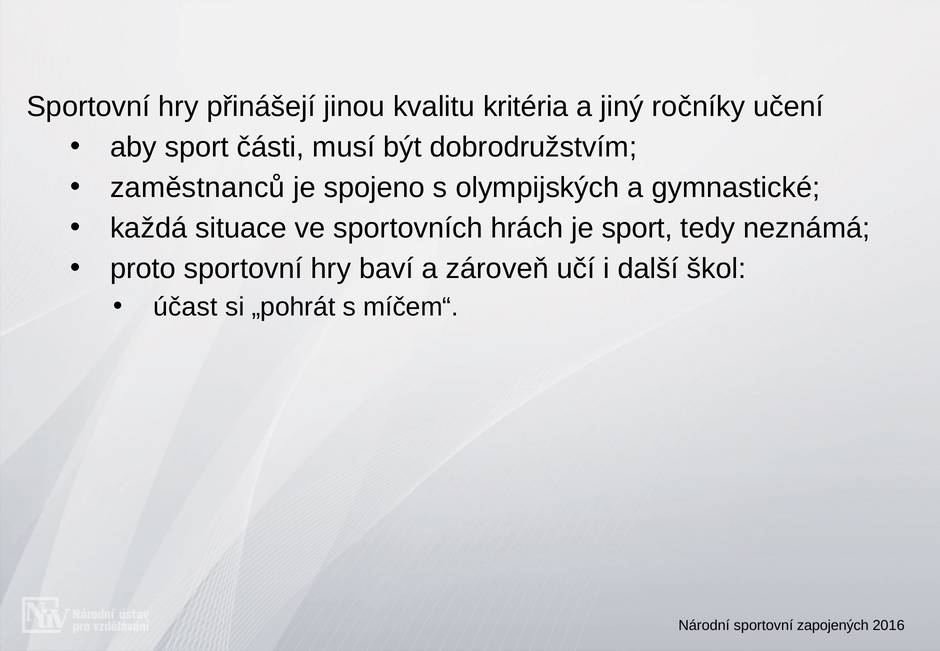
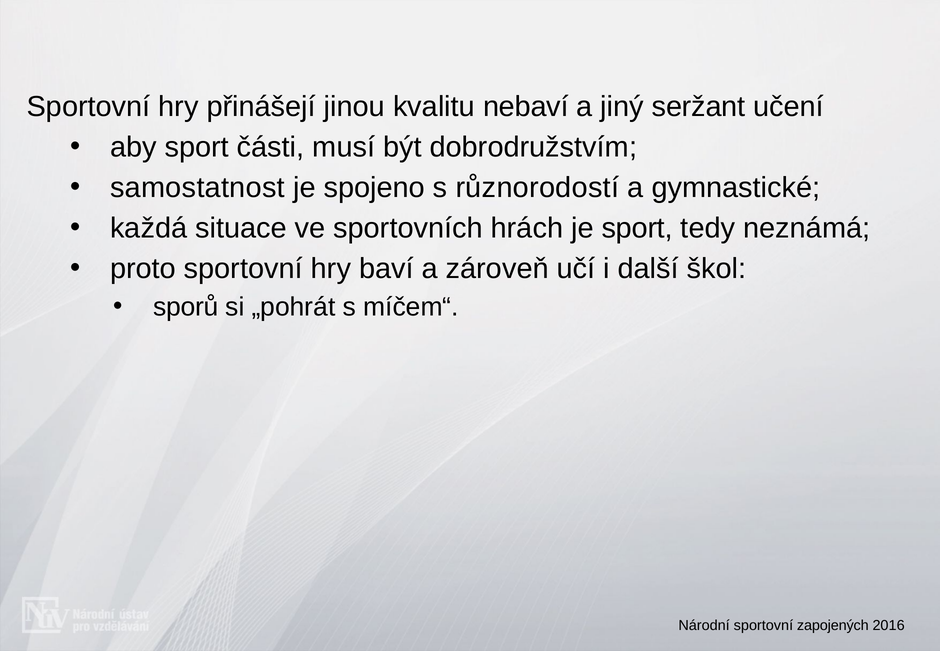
kritéria: kritéria -> nebaví
ročníky: ročníky -> seržant
zaměstnanců: zaměstnanců -> samostatnost
olympijských: olympijských -> různorodostí
účast: účast -> sporů
